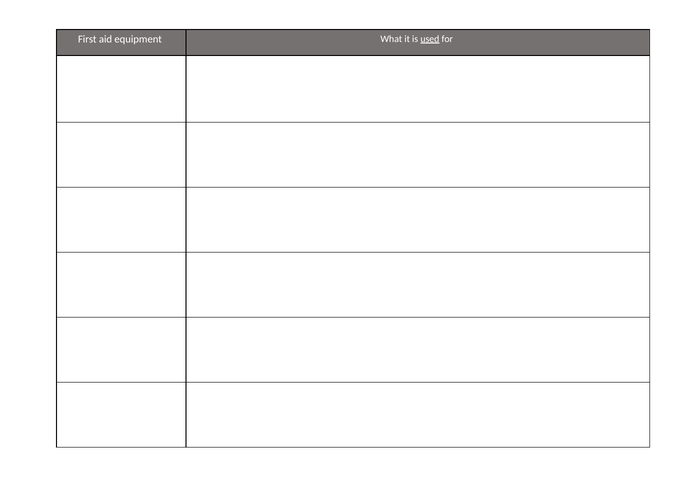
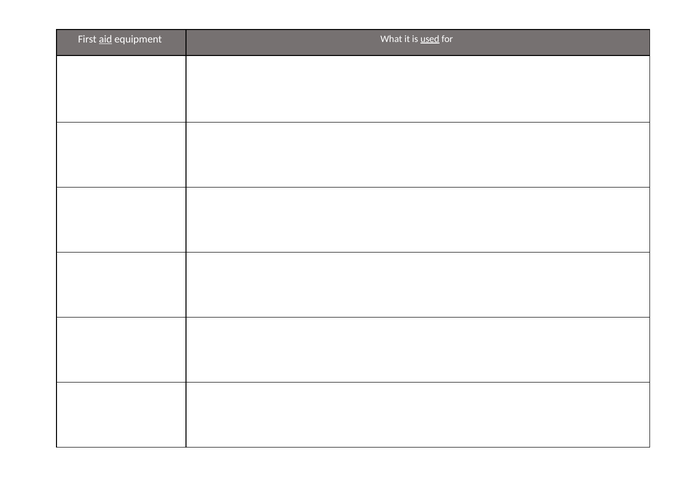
aid underline: none -> present
